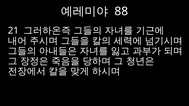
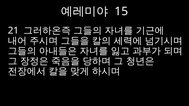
88: 88 -> 15
